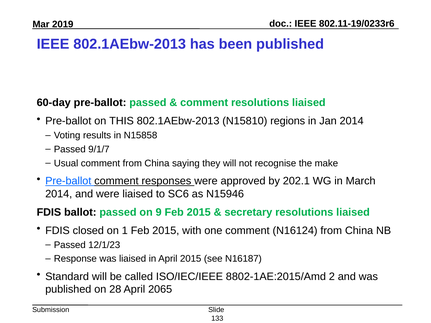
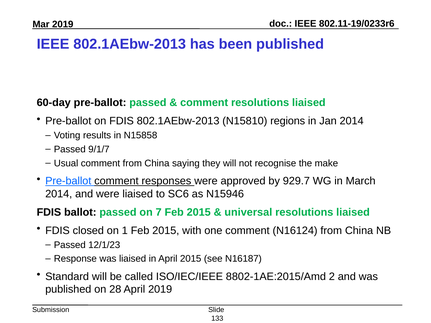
on THIS: THIS -> FDIS
202.1: 202.1 -> 929.7
9: 9 -> 7
secretary: secretary -> universal
April 2065: 2065 -> 2019
